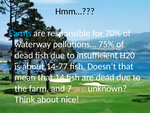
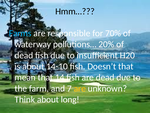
75%: 75% -> 20%
14-77: 14-77 -> 14-10
are at (80, 88) colour: pink -> yellow
nice: nice -> long
